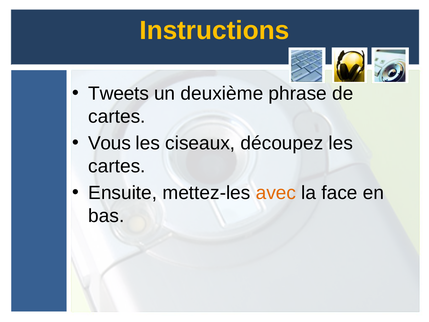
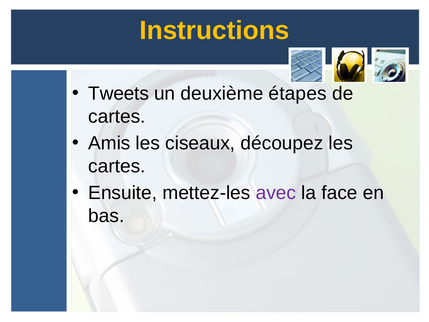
phrase: phrase -> étapes
Vous: Vous -> Amis
avec colour: orange -> purple
